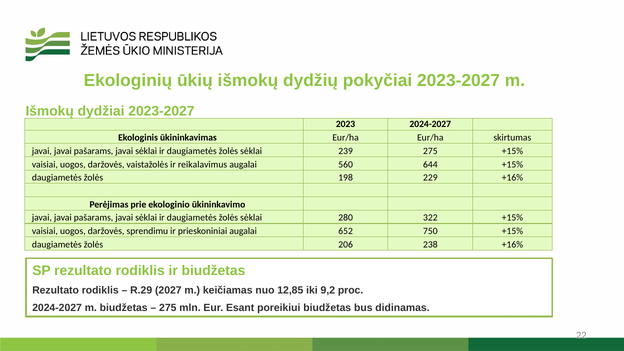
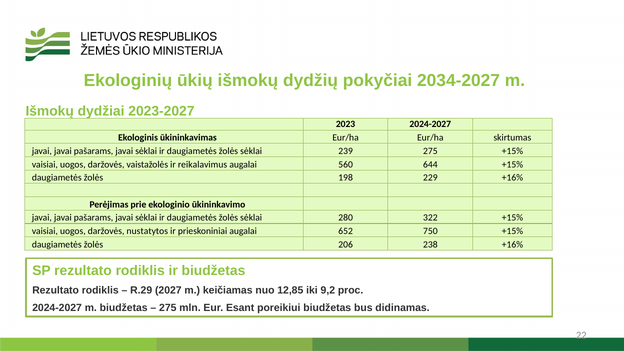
pokyčiai 2023-2027: 2023-2027 -> 2034-2027
sprendimu: sprendimu -> nustatytos
